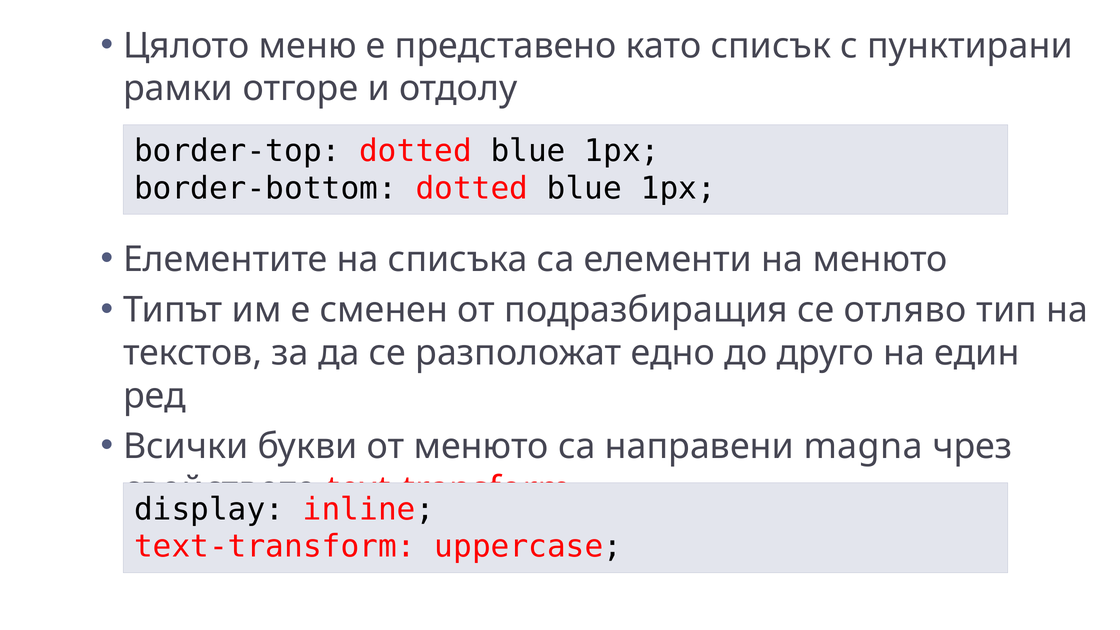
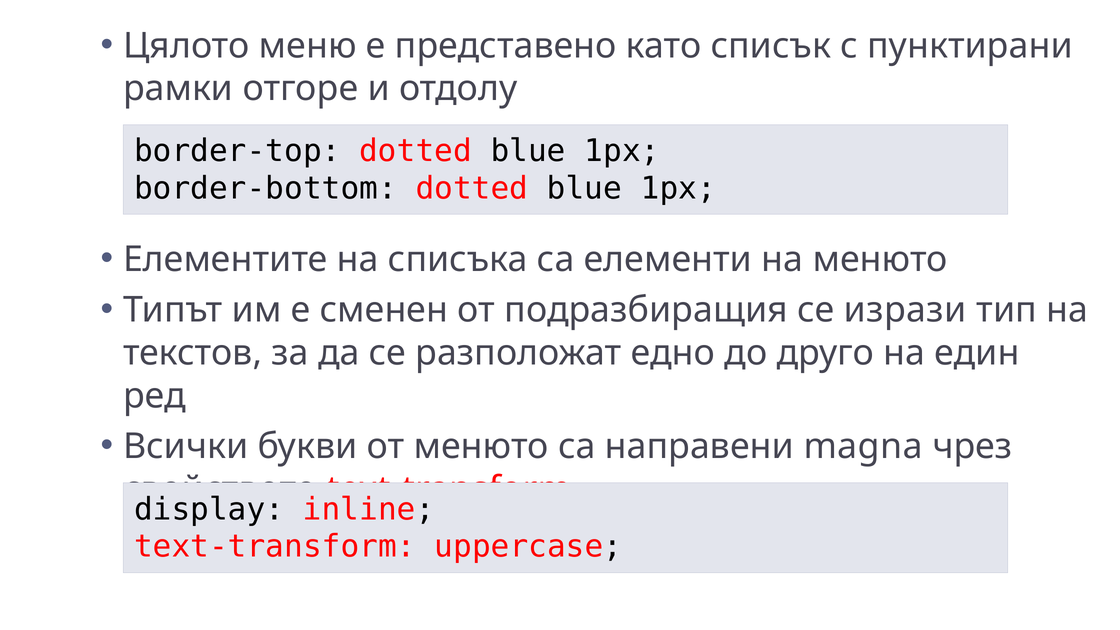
отляво: отляво -> изрази
